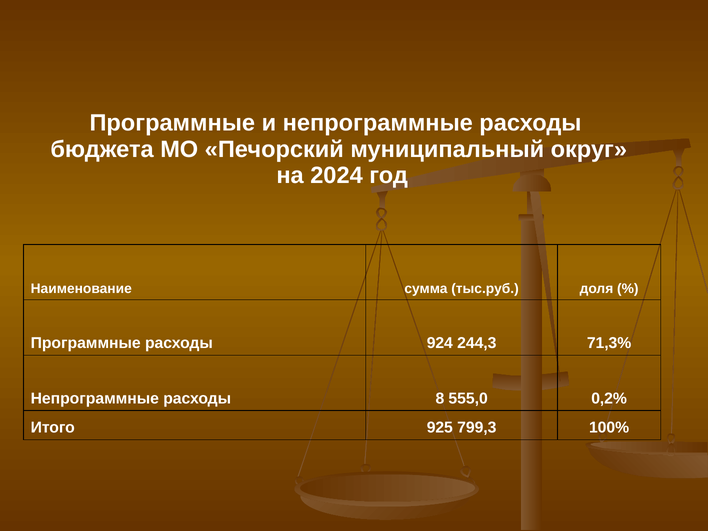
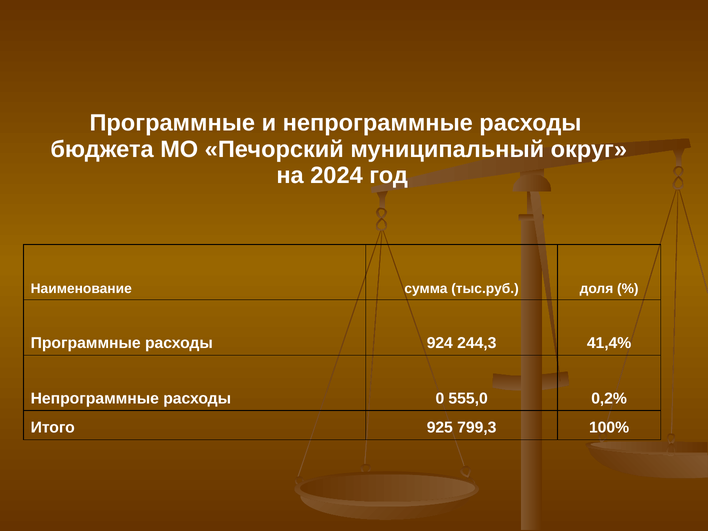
71,3%: 71,3% -> 41,4%
8: 8 -> 0
